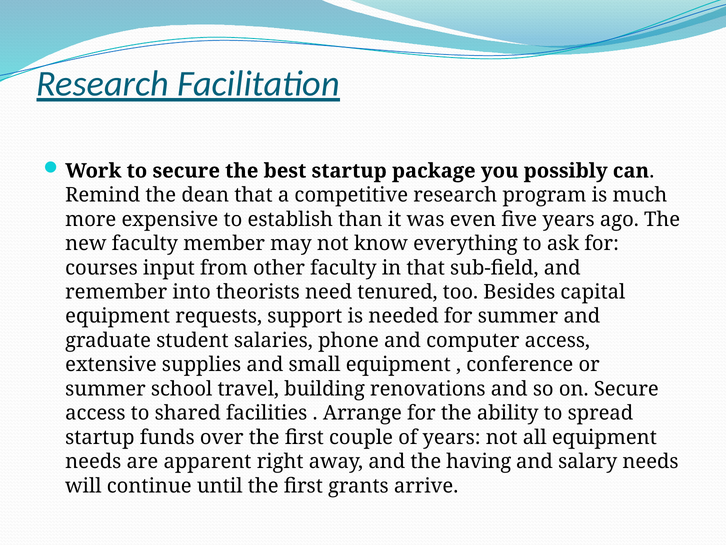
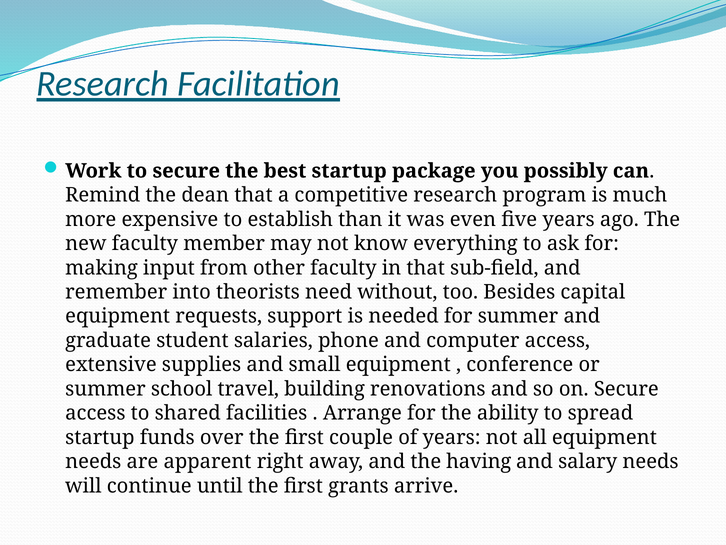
courses: courses -> making
tenured: tenured -> without
